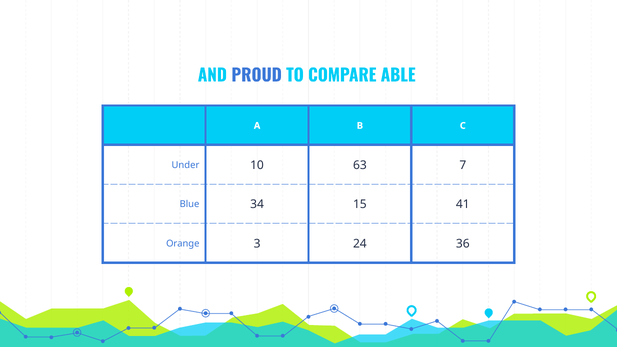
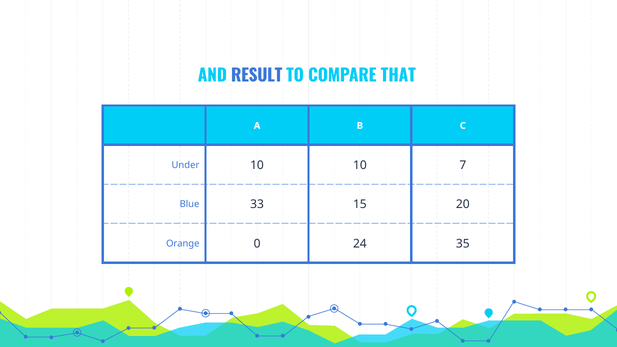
PROUD: PROUD -> RESULT
ABLE: ABLE -> THAT
10 63: 63 -> 10
34: 34 -> 33
41: 41 -> 20
3: 3 -> 0
36: 36 -> 35
